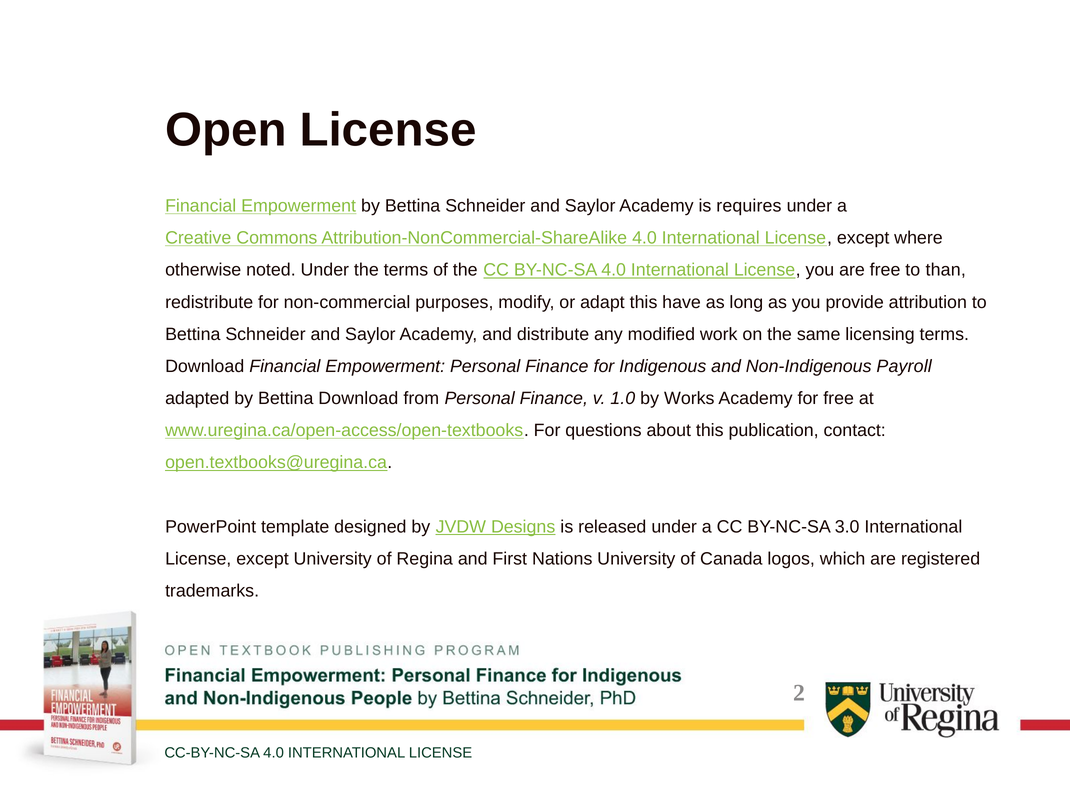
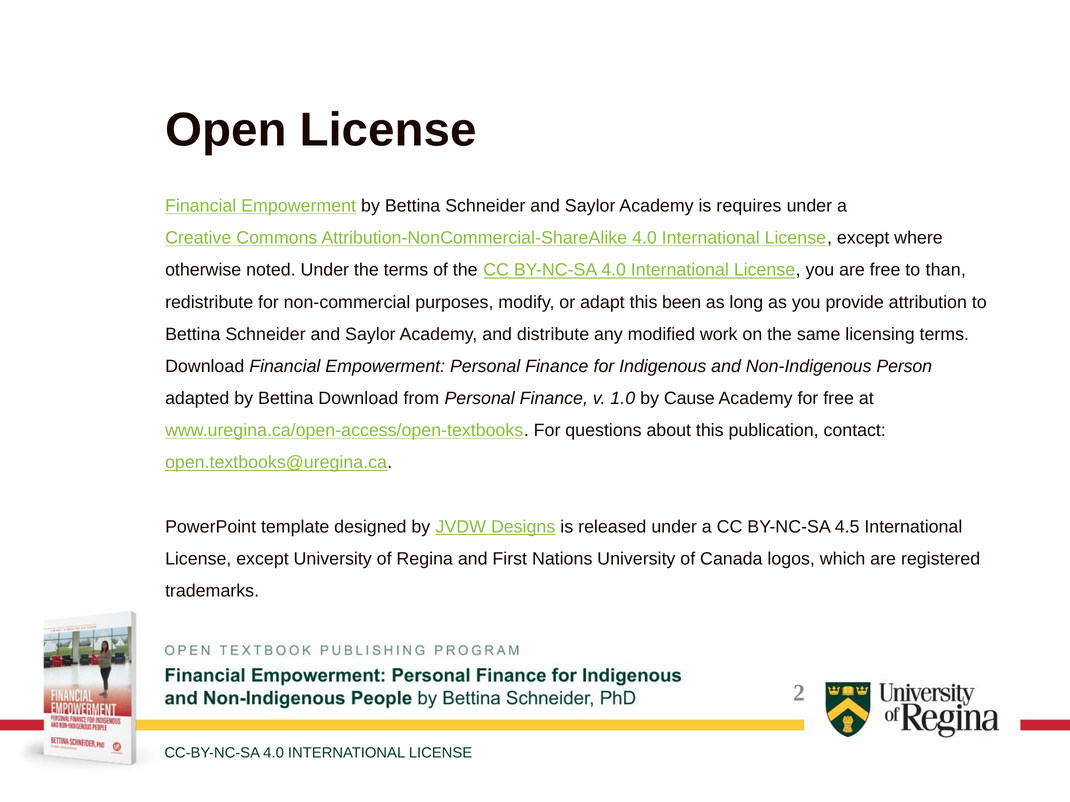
have: have -> been
Payroll: Payroll -> Person
Works: Works -> Cause
3.0: 3.0 -> 4.5
